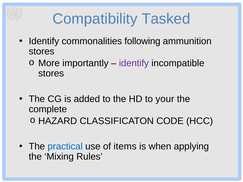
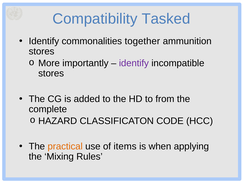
following: following -> together
your: your -> from
practical colour: blue -> orange
